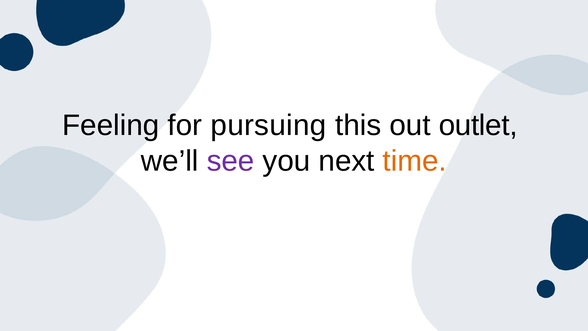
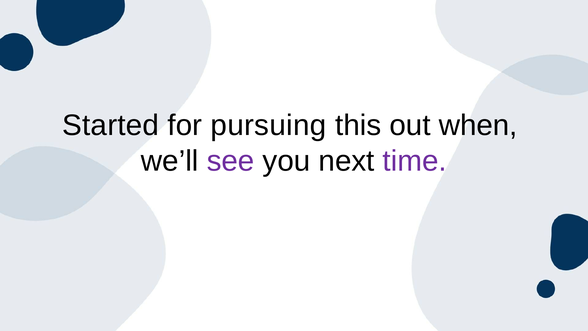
Feeling: Feeling -> Started
outlet: outlet -> when
time colour: orange -> purple
